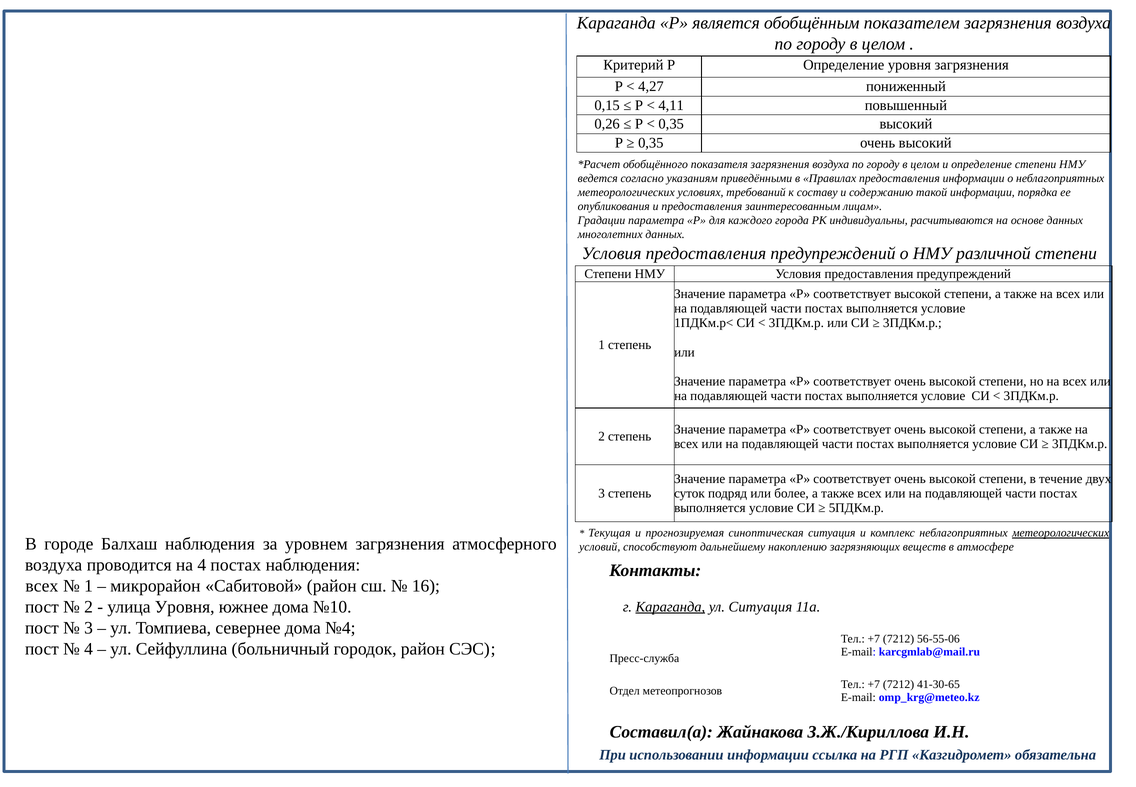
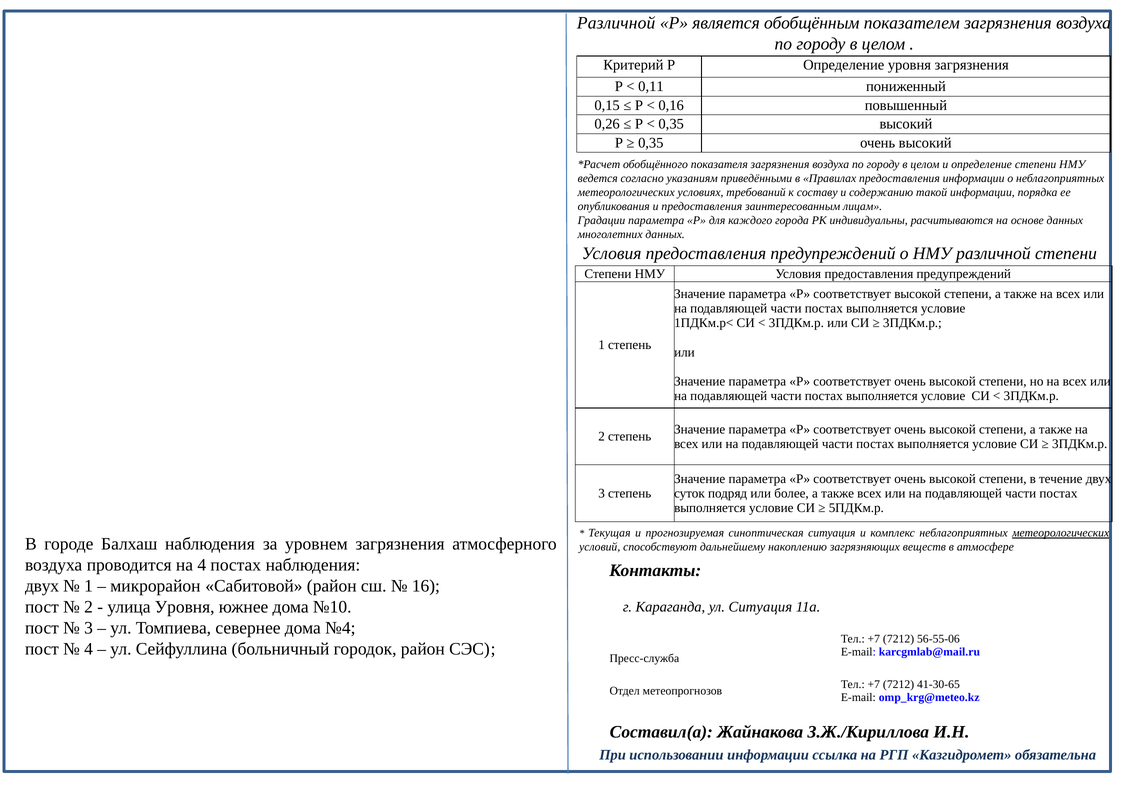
Караганда at (616, 23): Караганда -> Различной
4,27: 4,27 -> 0,11
4,11: 4,11 -> 0,16
всех at (42, 586): всех -> двух
Караганда at (670, 606) underline: present -> none
